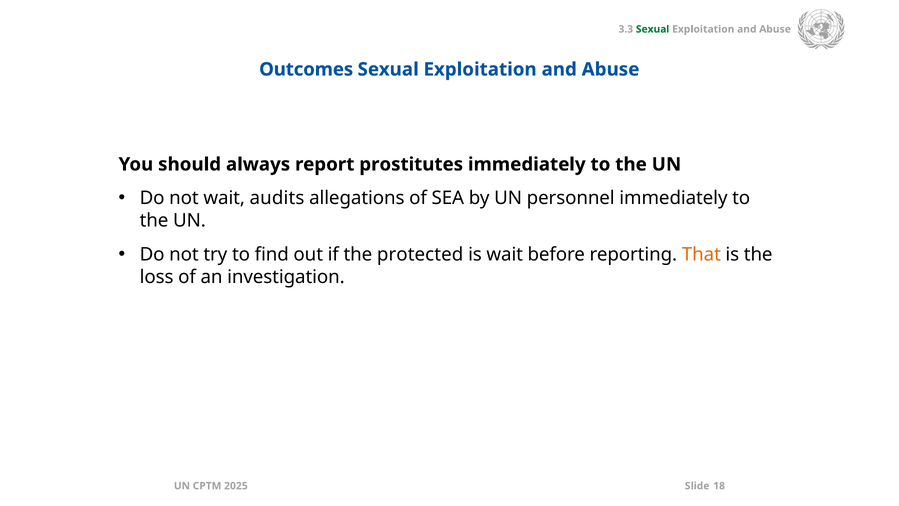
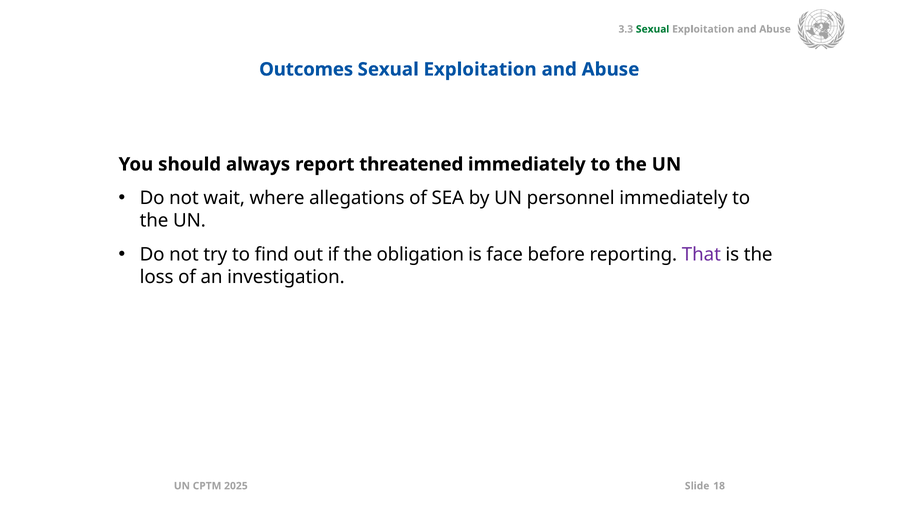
prostitutes: prostitutes -> threatened
audits: audits -> where
protected: protected -> obligation
is wait: wait -> face
That colour: orange -> purple
